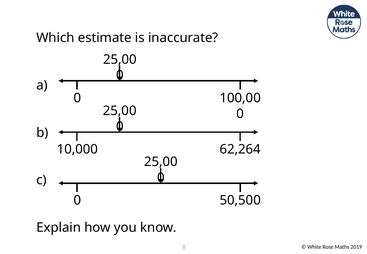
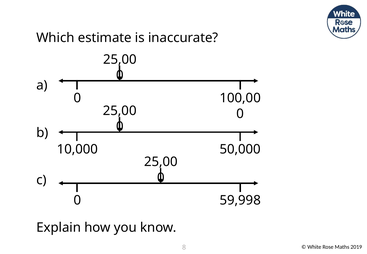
62,264: 62,264 -> 50,000
50,500: 50,500 -> 59,998
